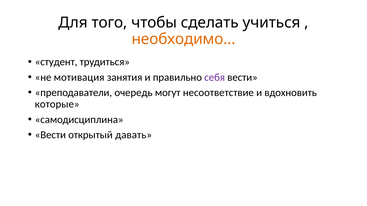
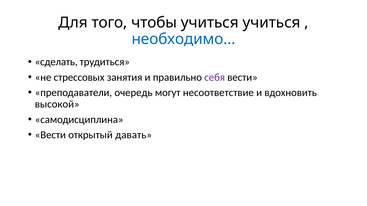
чтобы сделать: сделать -> учиться
необходимо… colour: orange -> blue
студент: студент -> сделать
мотивация: мотивация -> стрессовых
которые: которые -> высокой
